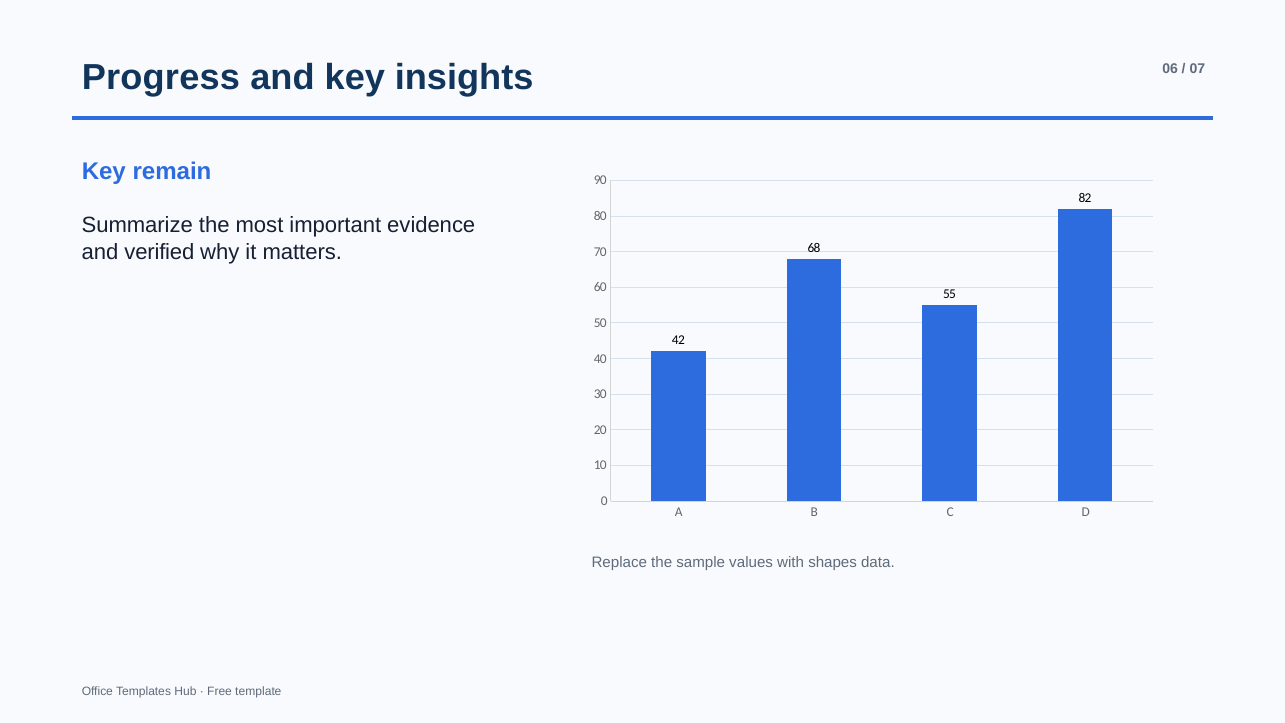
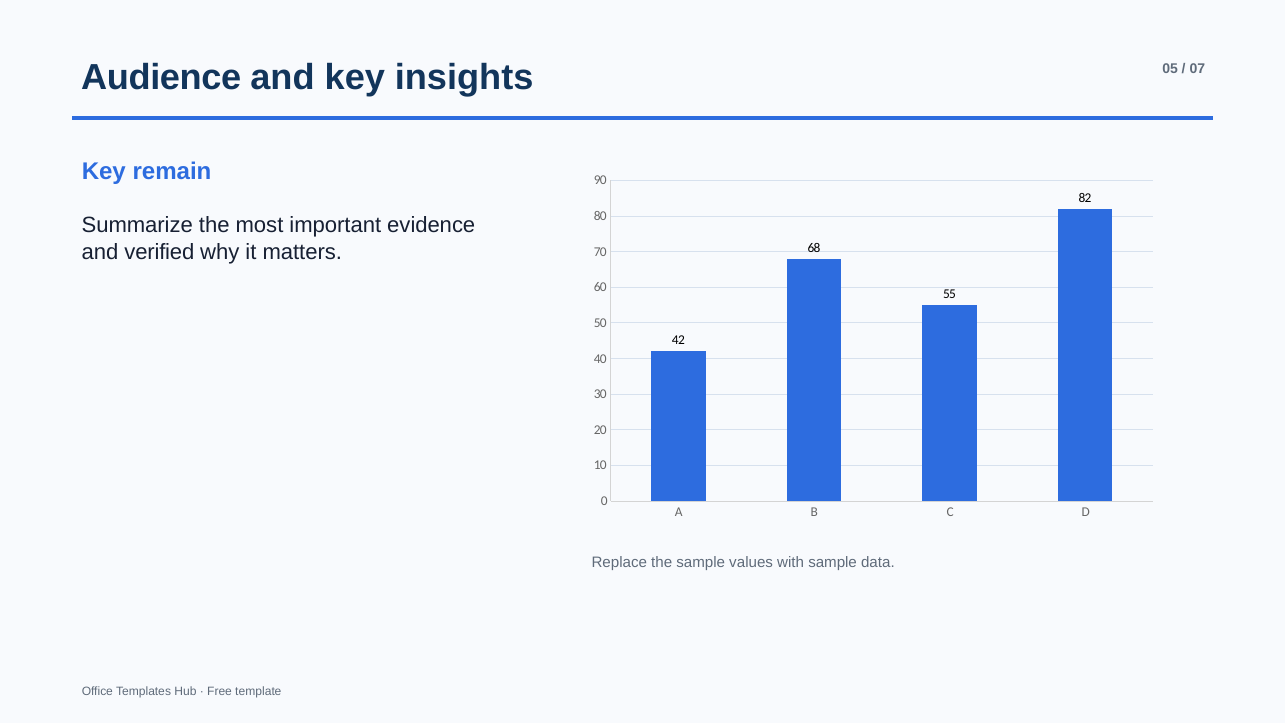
Progress: Progress -> Audience
06: 06 -> 05
with shapes: shapes -> sample
